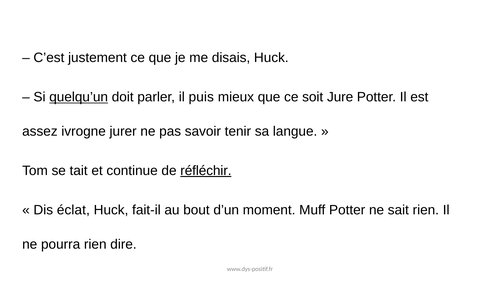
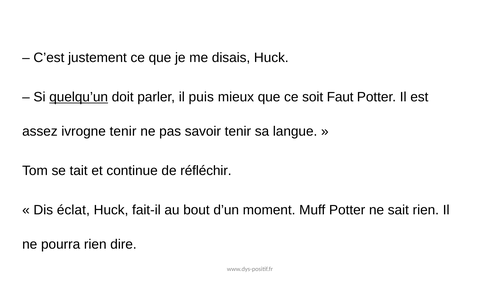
Jure: Jure -> Faut
ivrogne jurer: jurer -> tenir
réfléchir underline: present -> none
